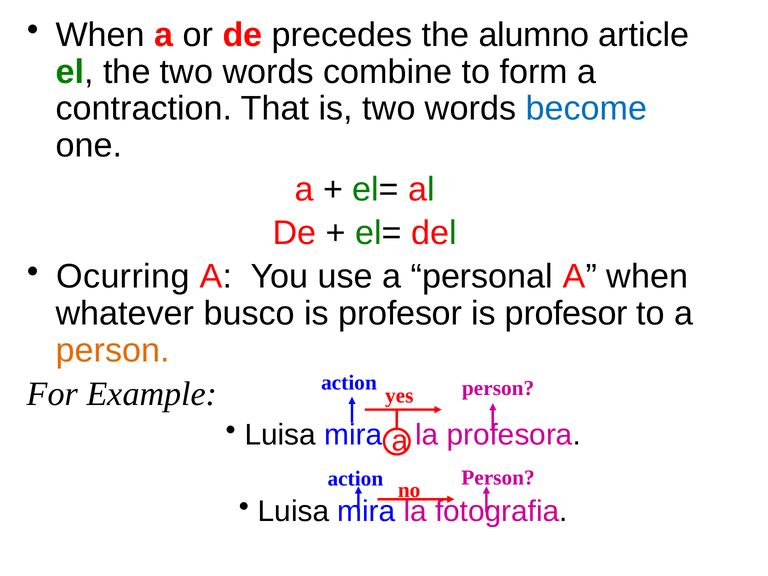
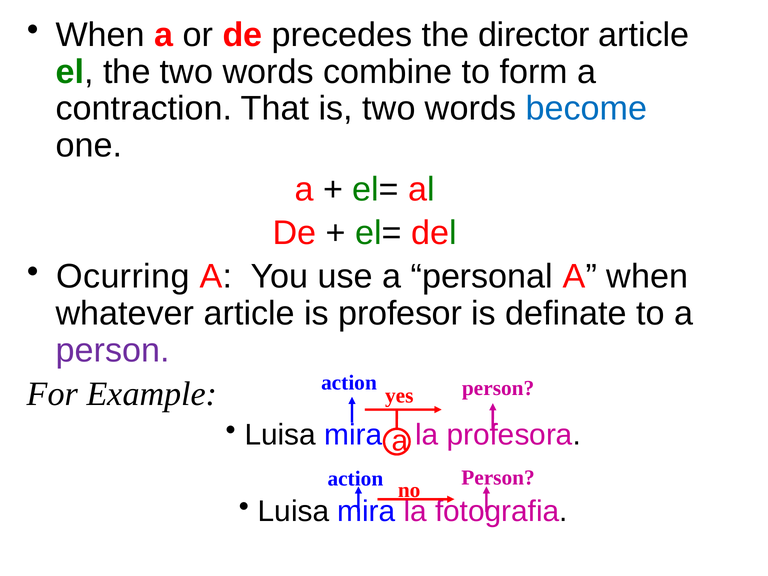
alumno: alumno -> director
whatever busco: busco -> article
profesor at (566, 314): profesor -> definate
person at (113, 350) colour: orange -> purple
